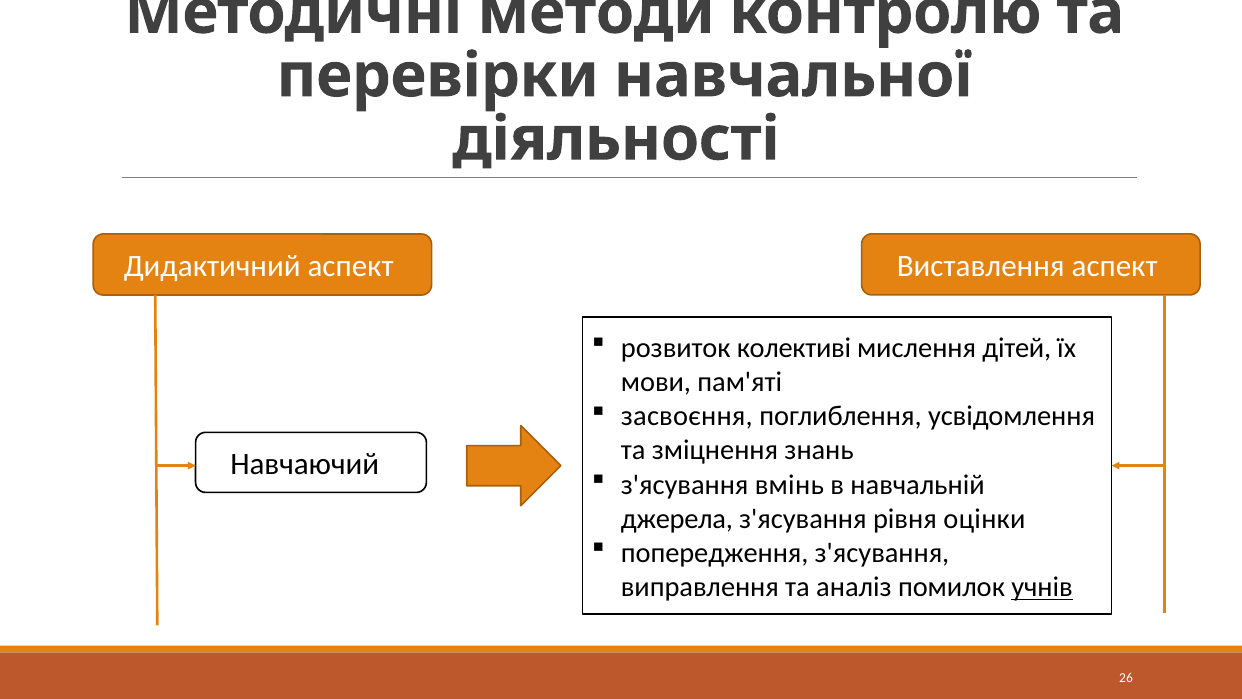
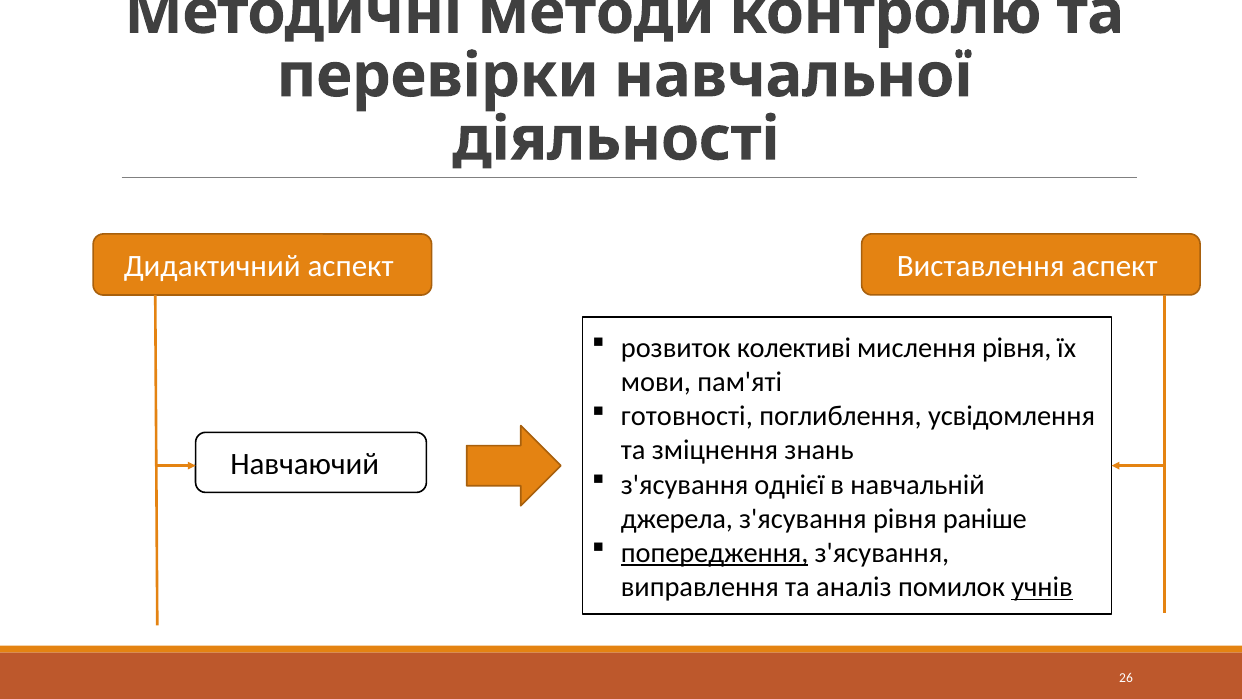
мислення дітей: дітей -> рівня
засвоєння: засвоєння -> готовності
вмінь: вмінь -> однієї
оцінки: оцінки -> раніше
попередження underline: none -> present
